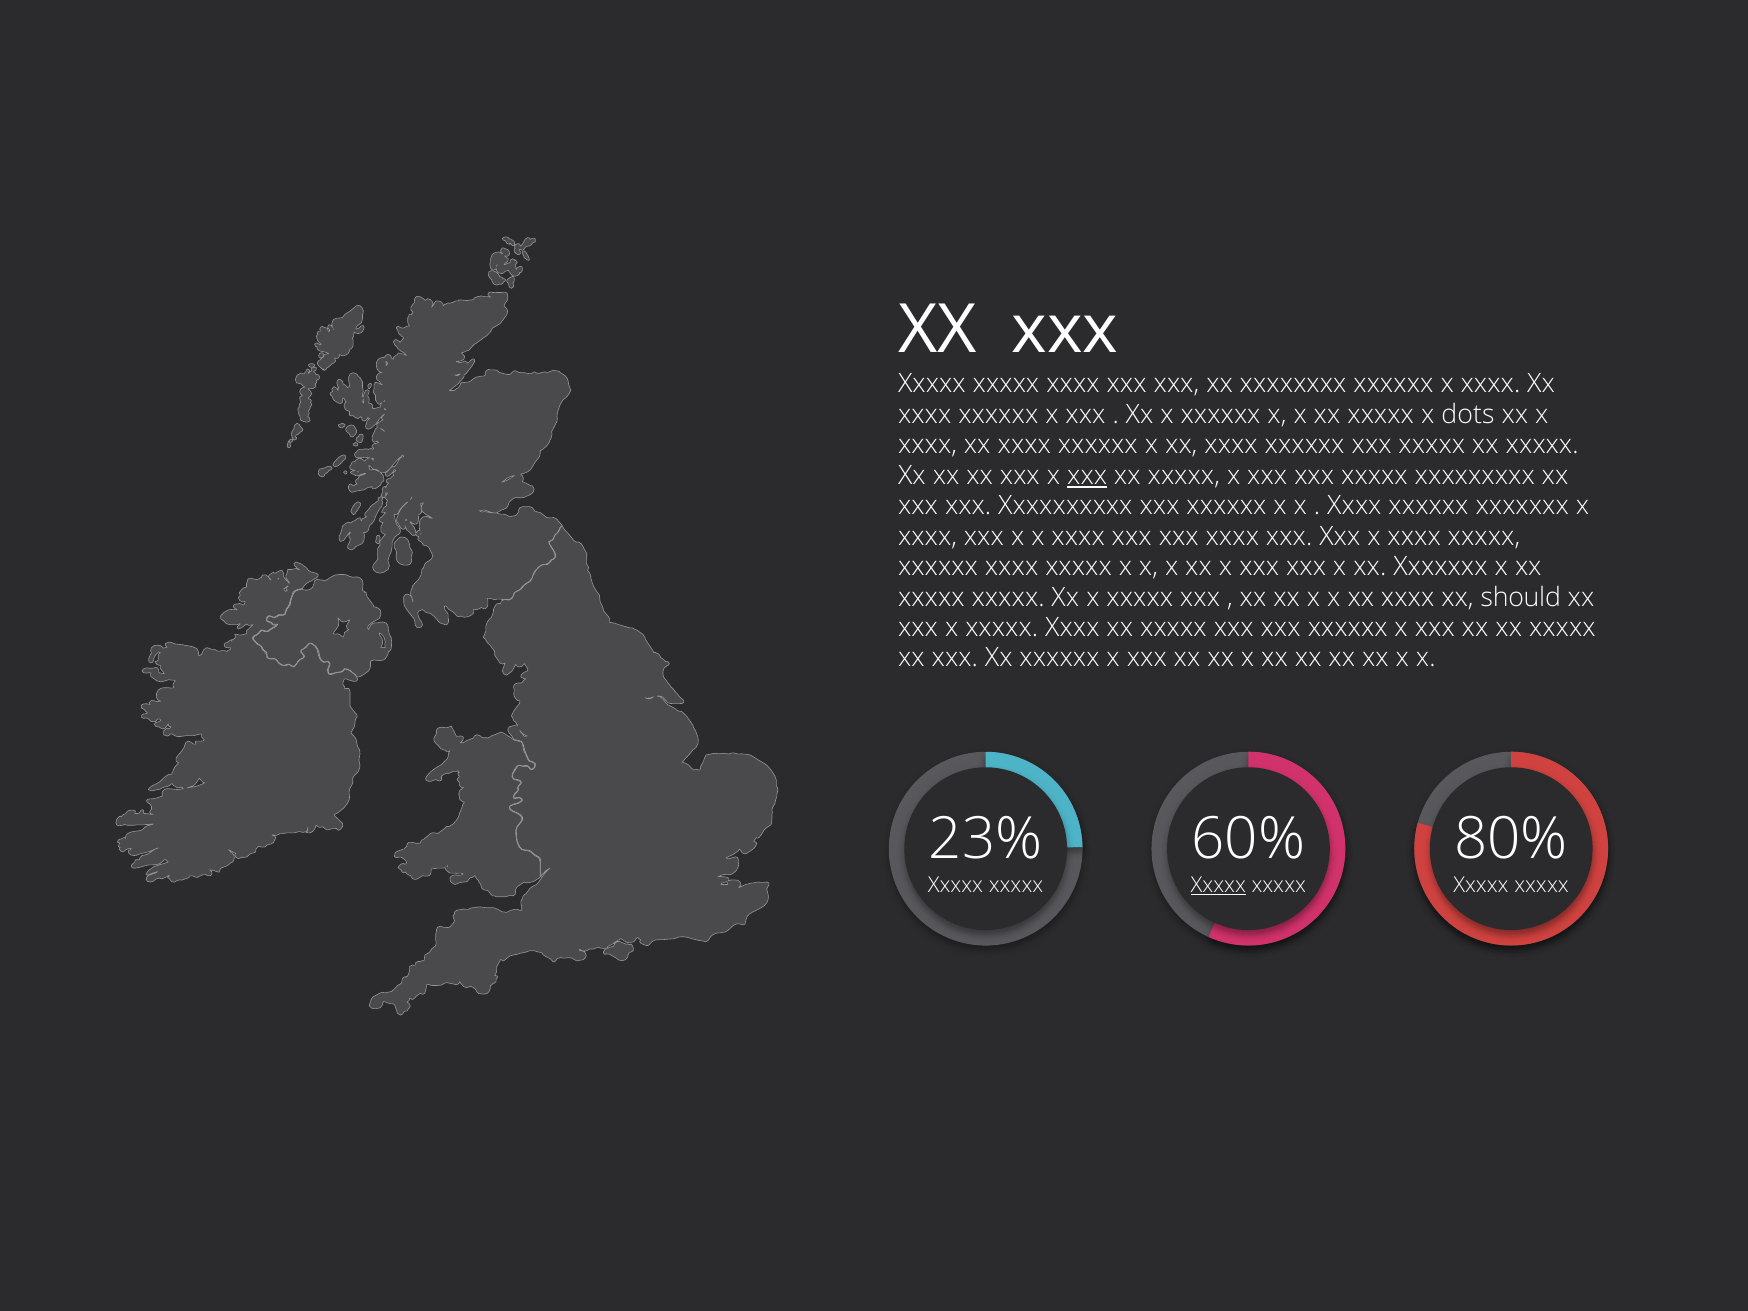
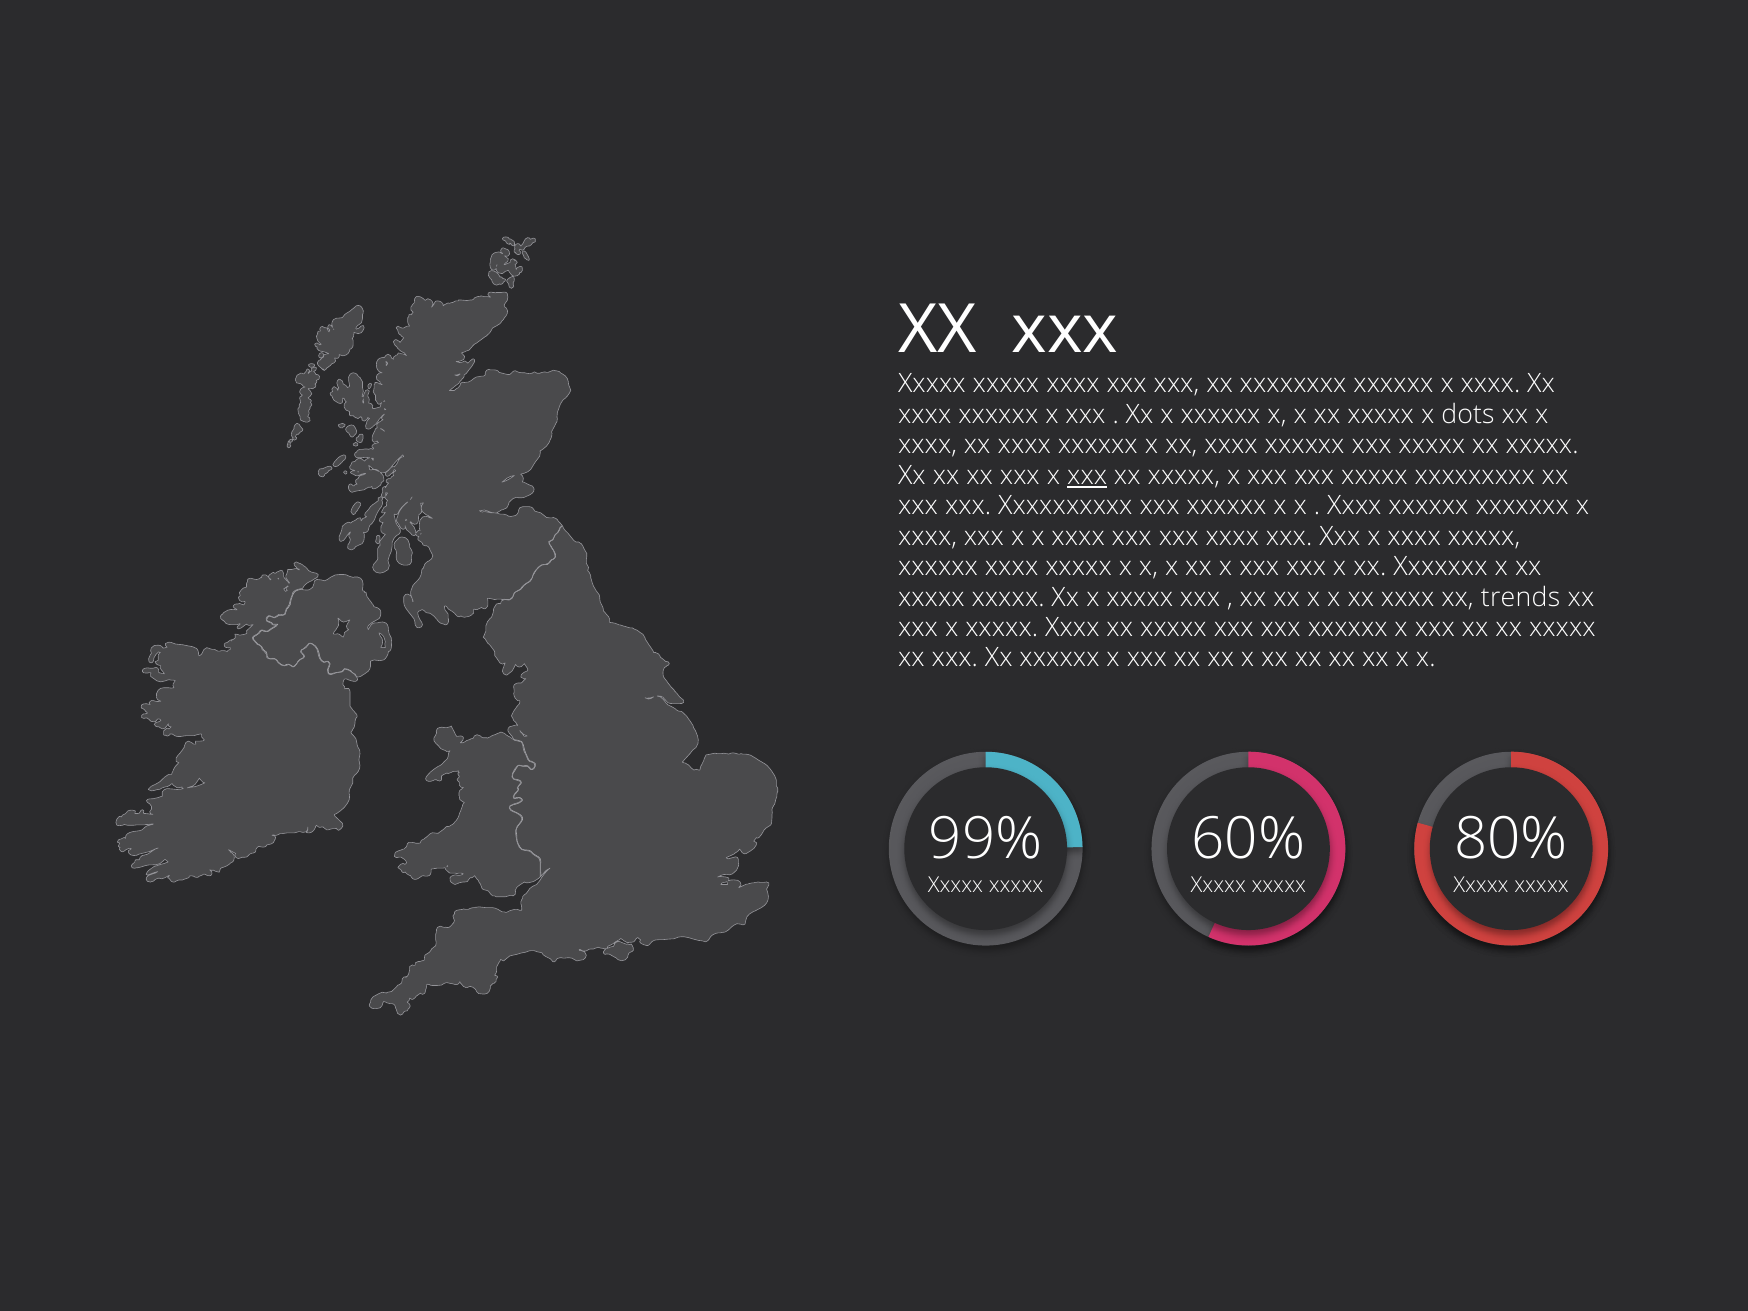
should: should -> trends
23%: 23% -> 99%
Xxxxx at (1218, 885) underline: present -> none
